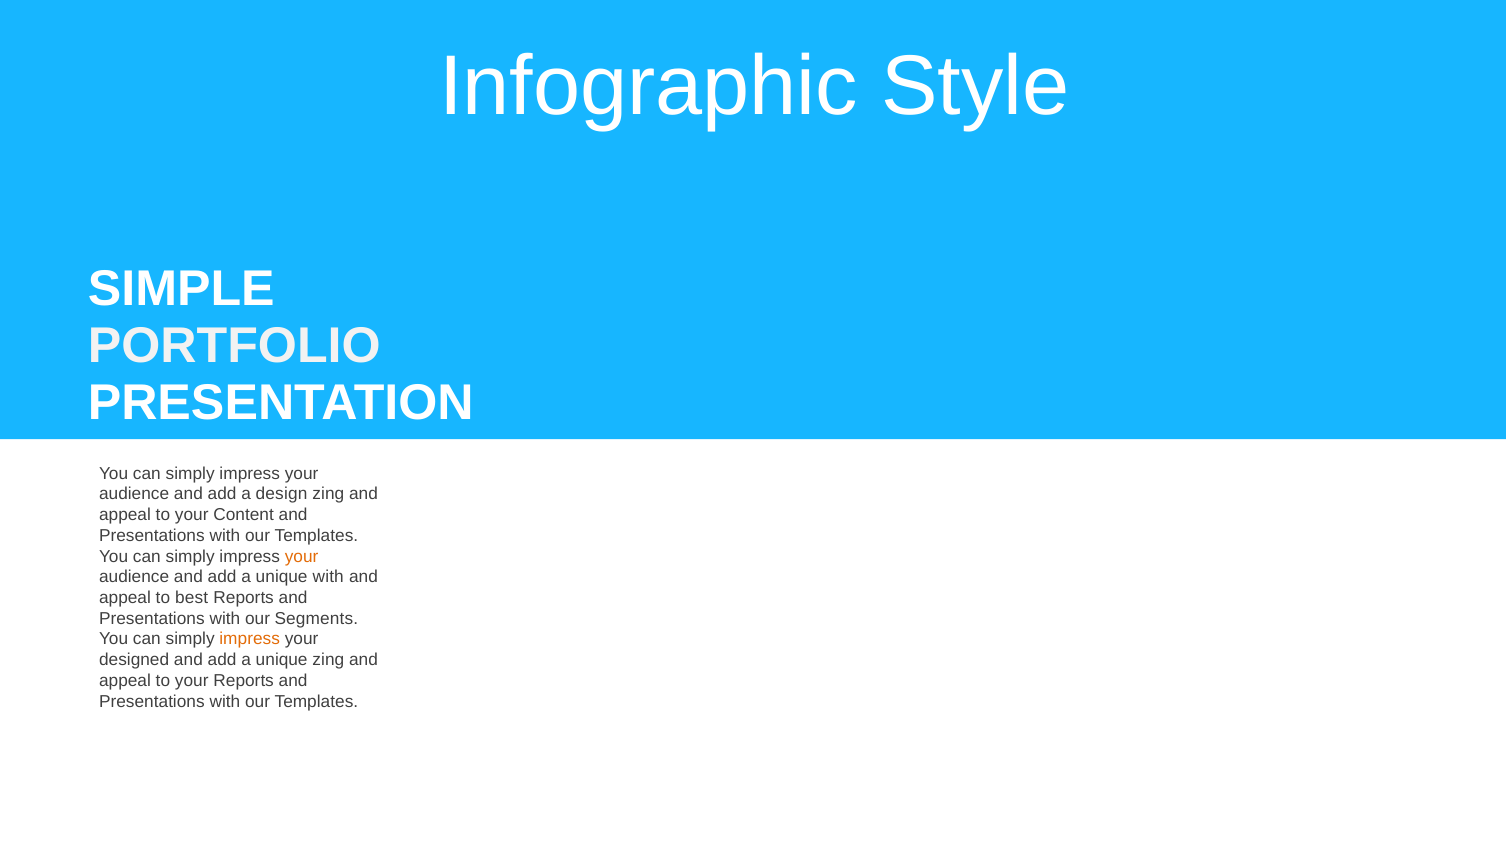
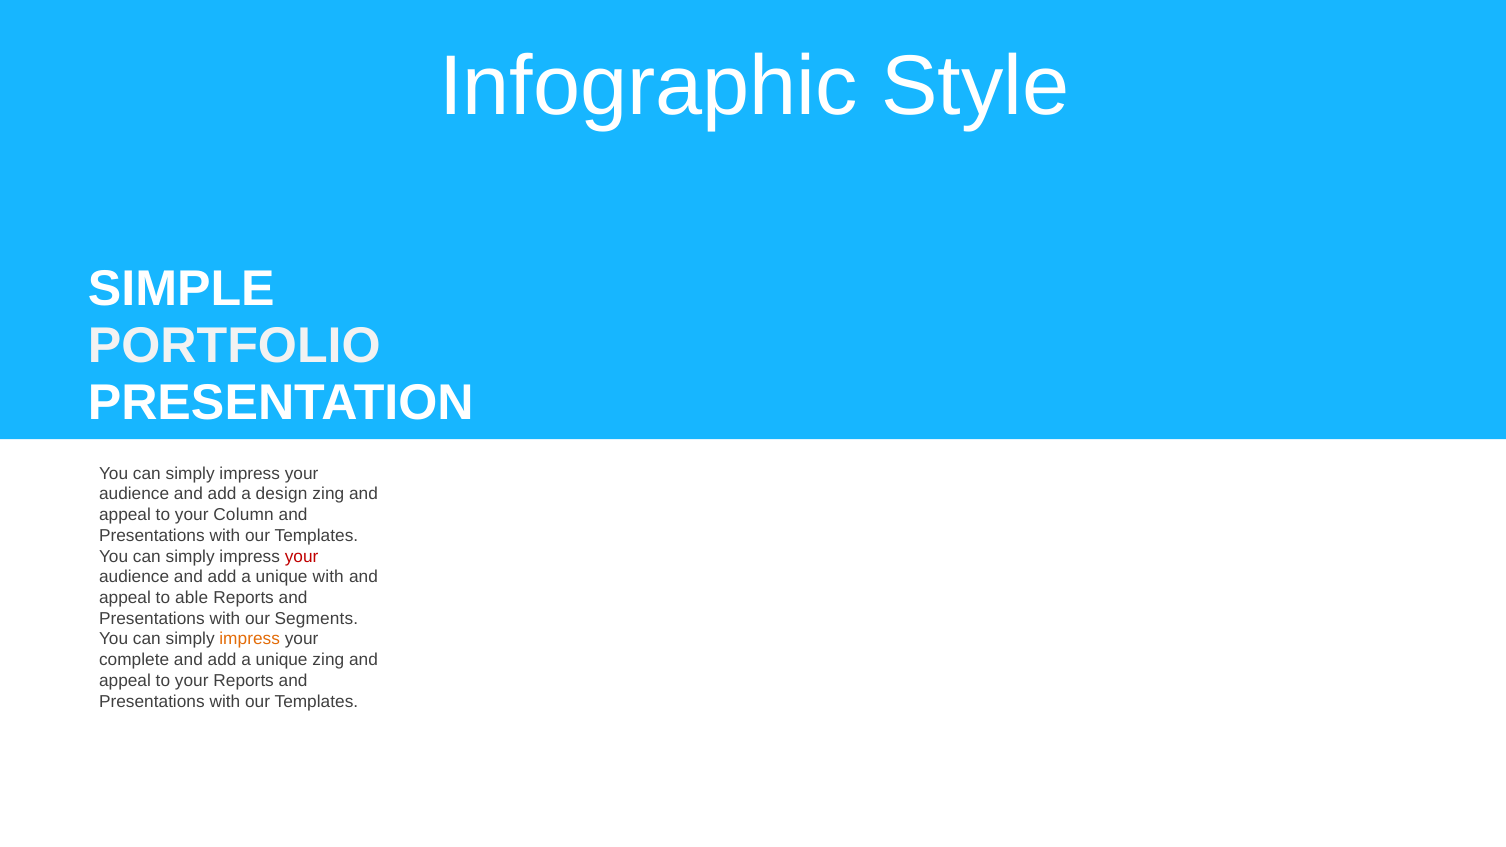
Content: Content -> Column
your at (302, 556) colour: orange -> red
best: best -> able
designed: designed -> complete
